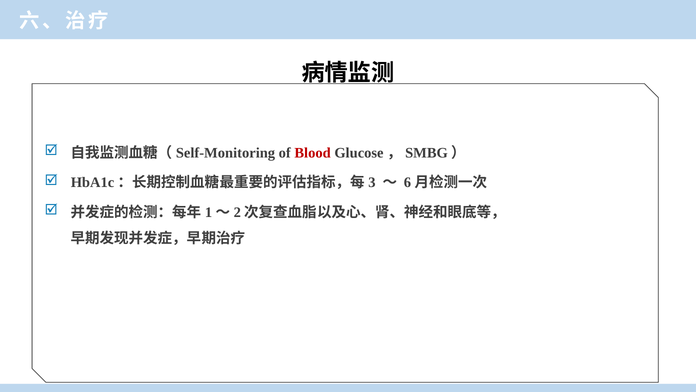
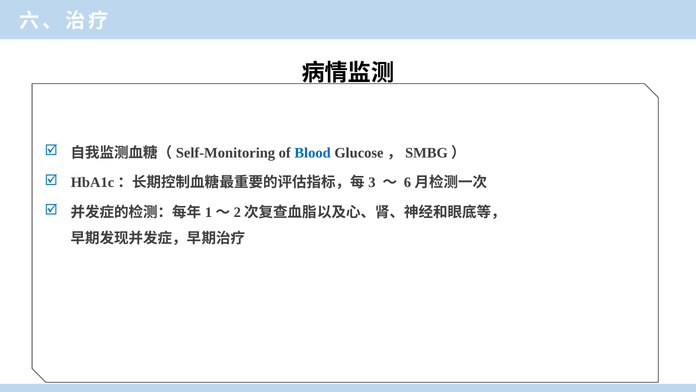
Blood colour: red -> blue
